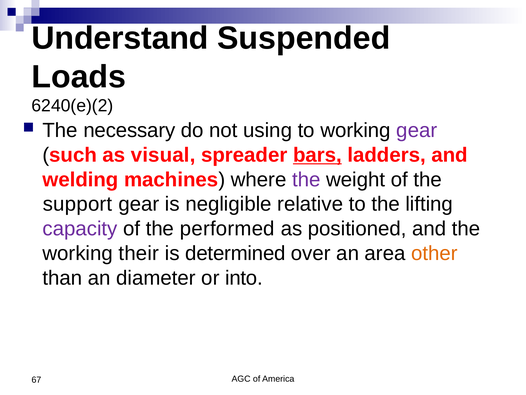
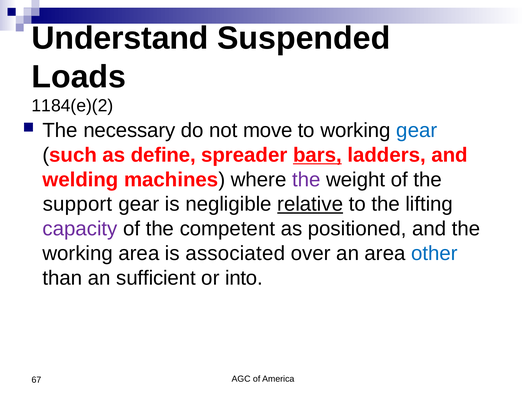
6240(e)(2: 6240(e)(2 -> 1184(e)(2
using: using -> move
gear at (417, 130) colour: purple -> blue
visual: visual -> define
relative underline: none -> present
performed: performed -> competent
working their: their -> area
determined: determined -> associated
other colour: orange -> blue
diameter: diameter -> sufficient
